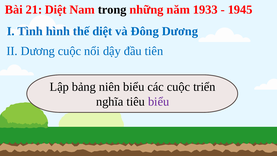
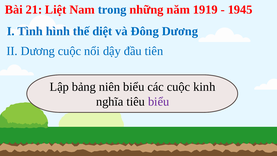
21 Diệt: Diệt -> Liệt
trong colour: black -> blue
1933: 1933 -> 1919
triển: triển -> kinh
